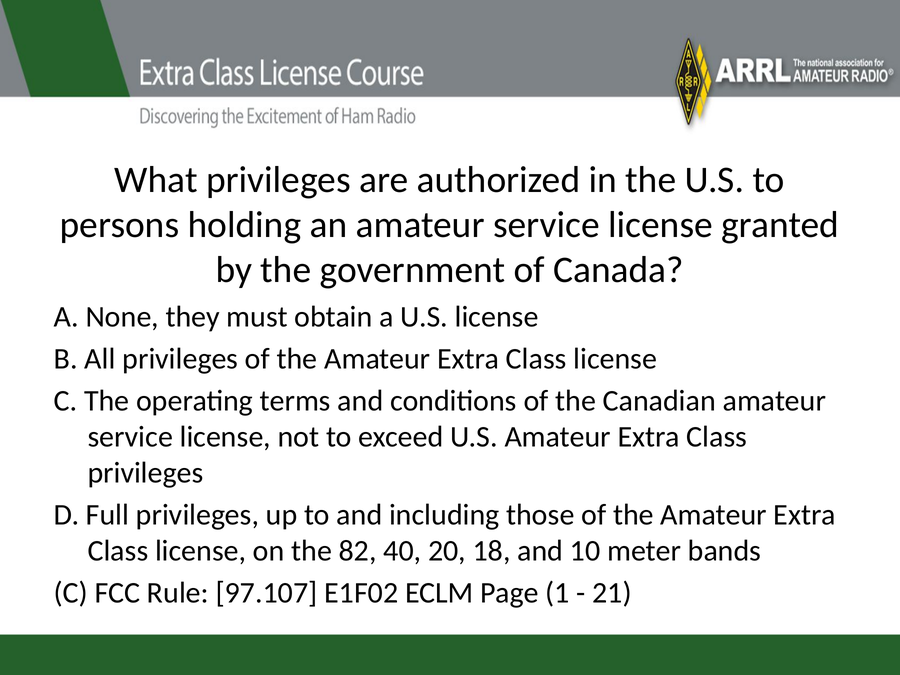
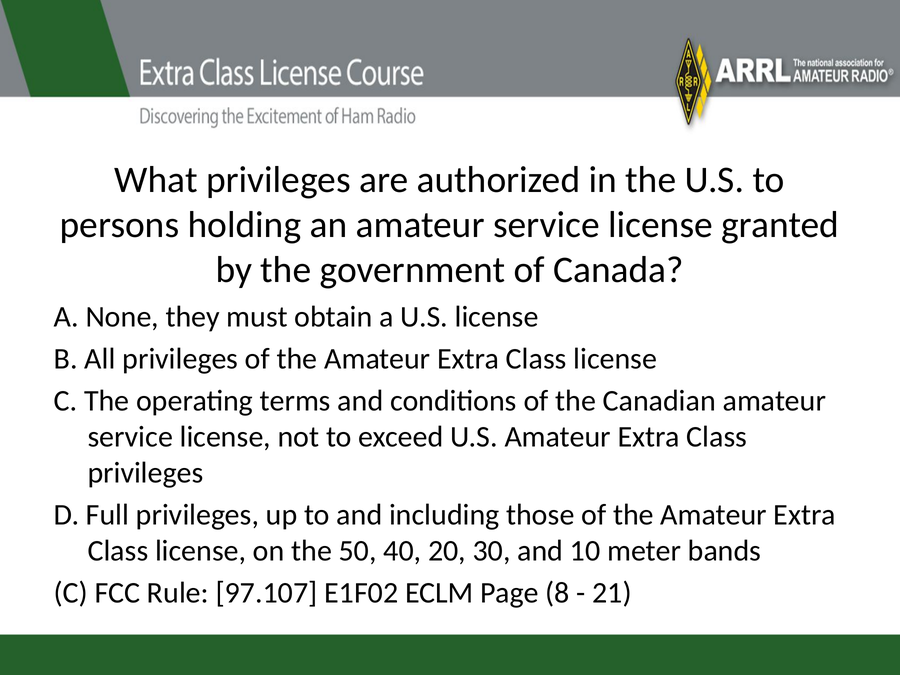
82: 82 -> 50
18: 18 -> 30
1: 1 -> 8
